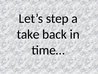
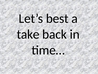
step: step -> best
